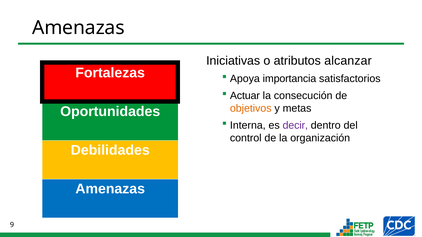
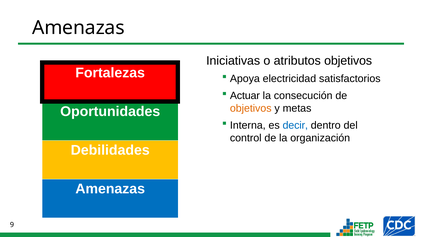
atributos alcanzar: alcanzar -> objetivos
importancia: importancia -> electricidad
decir colour: purple -> blue
